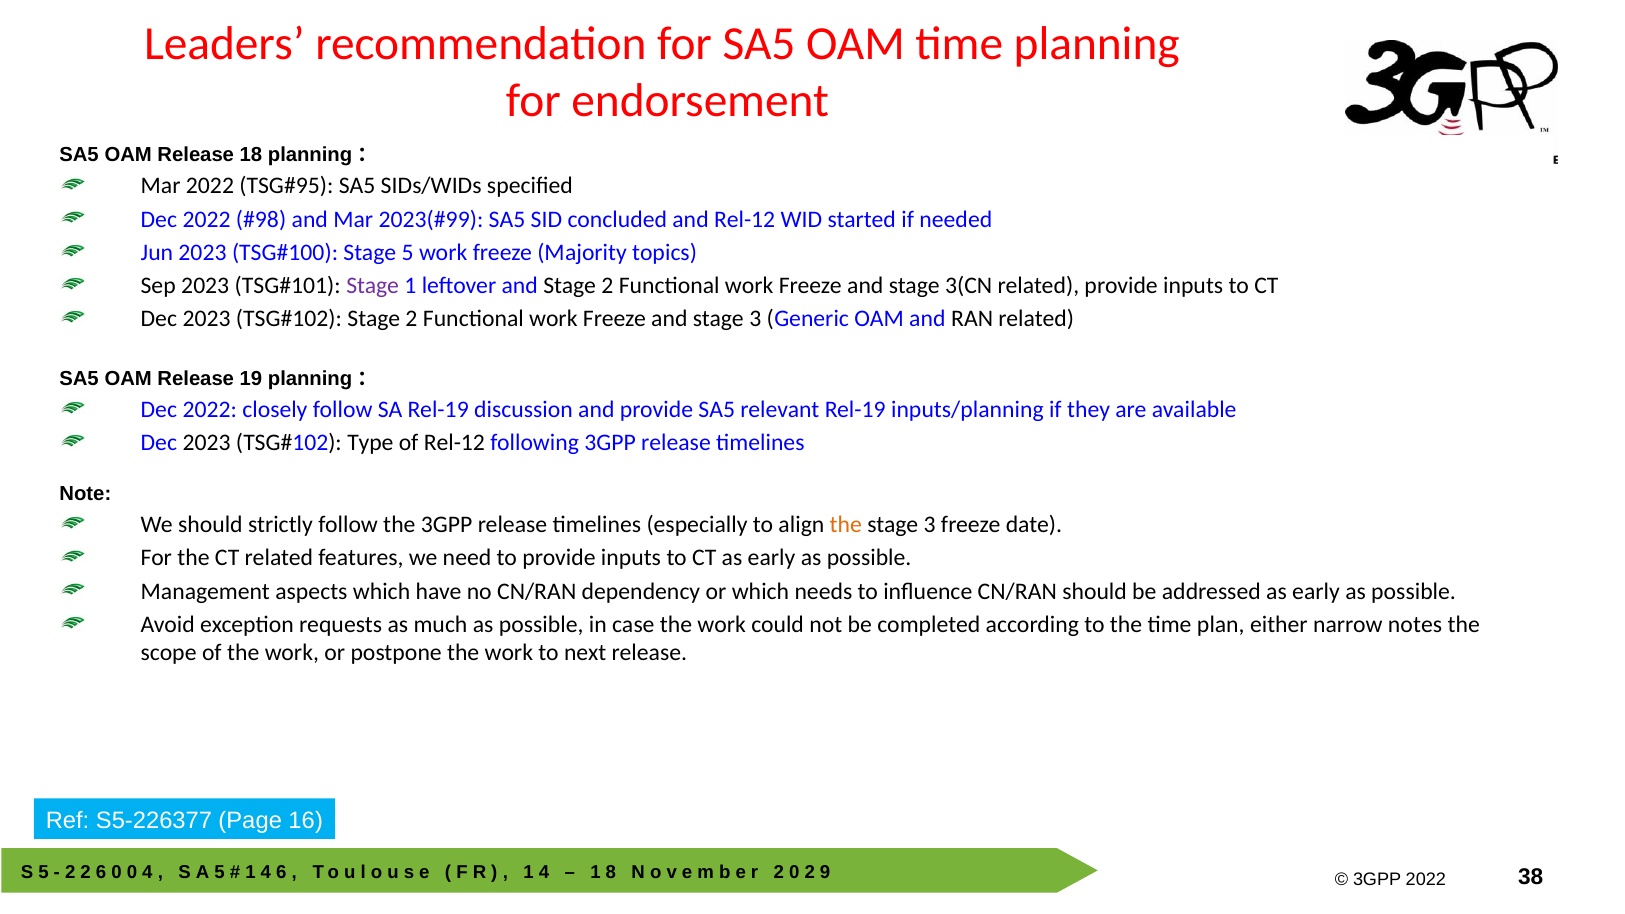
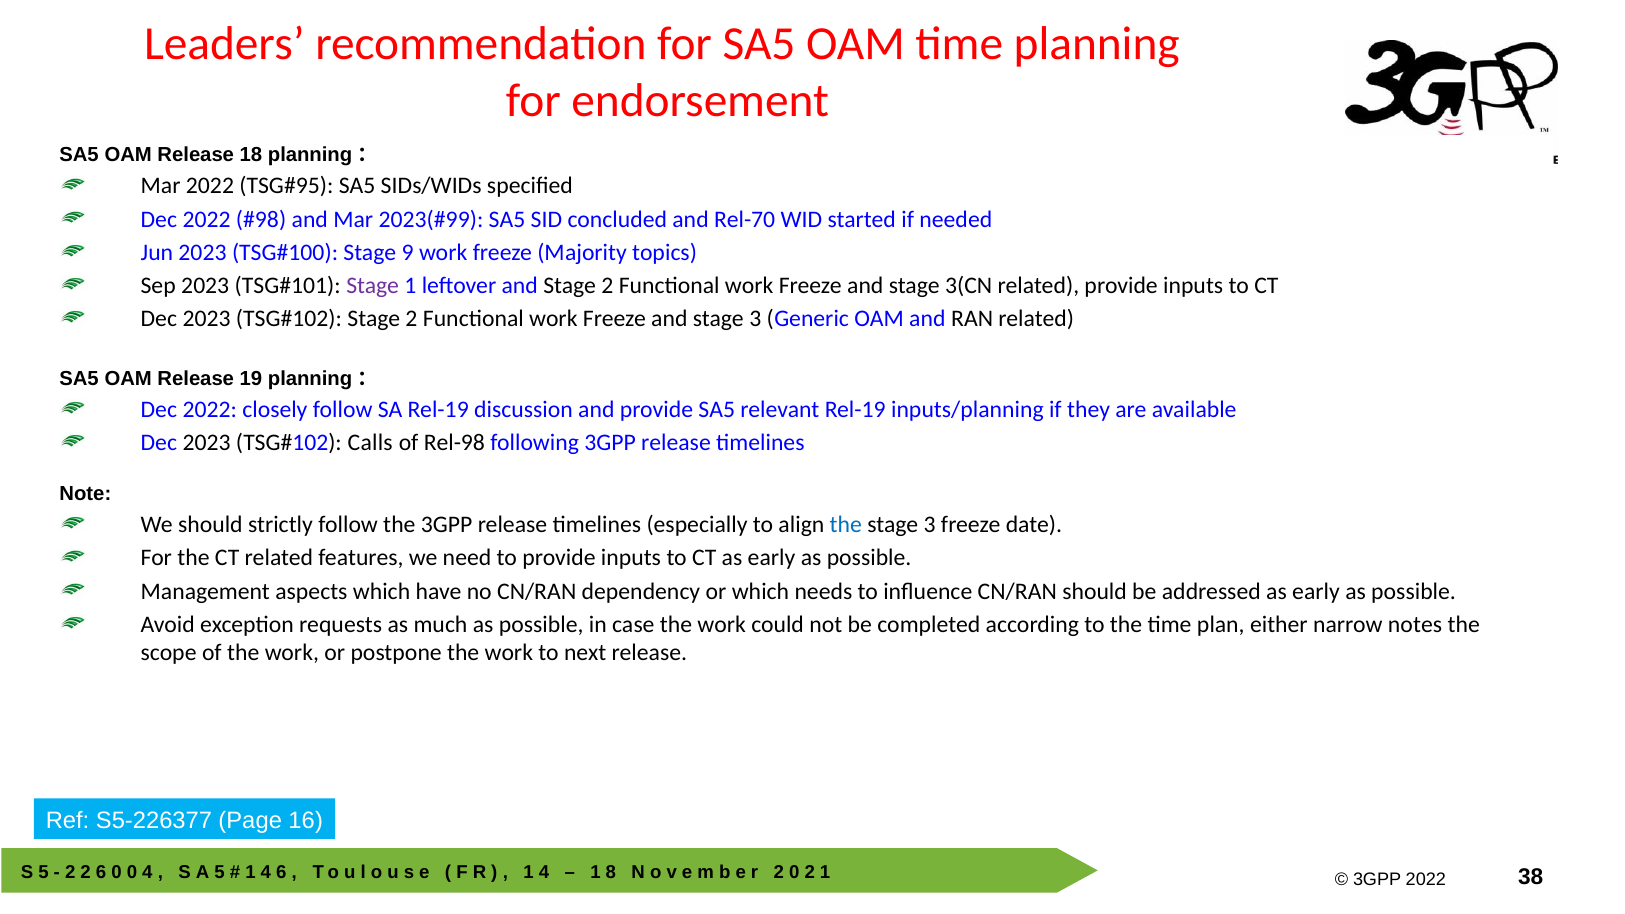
and Rel-12: Rel-12 -> Rel-70
Stage 5: 5 -> 9
Type: Type -> Calls
of Rel-12: Rel-12 -> Rel-98
the at (846, 525) colour: orange -> blue
2 9: 9 -> 1
